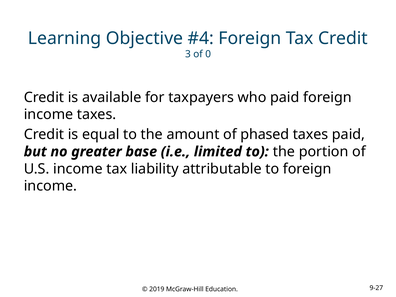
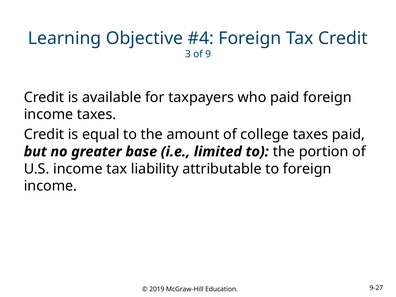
0: 0 -> 9
phased: phased -> college
